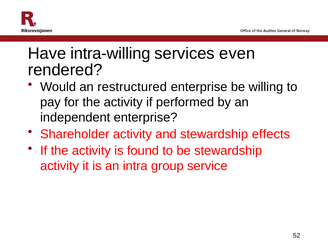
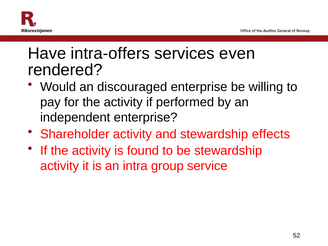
intra-willing: intra-willing -> intra-offers
restructured: restructured -> discouraged
